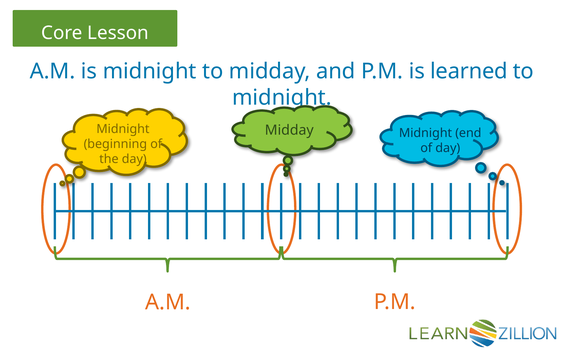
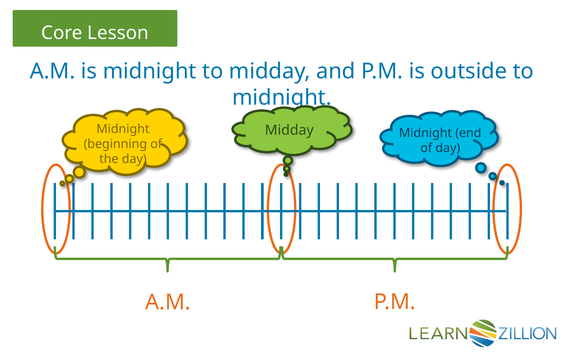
learned: learned -> outside
